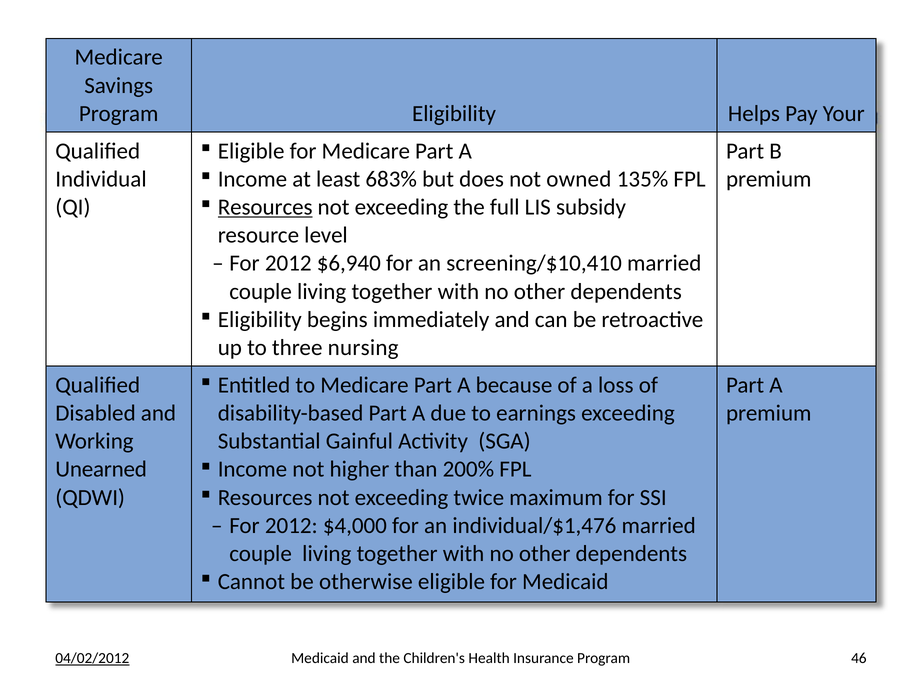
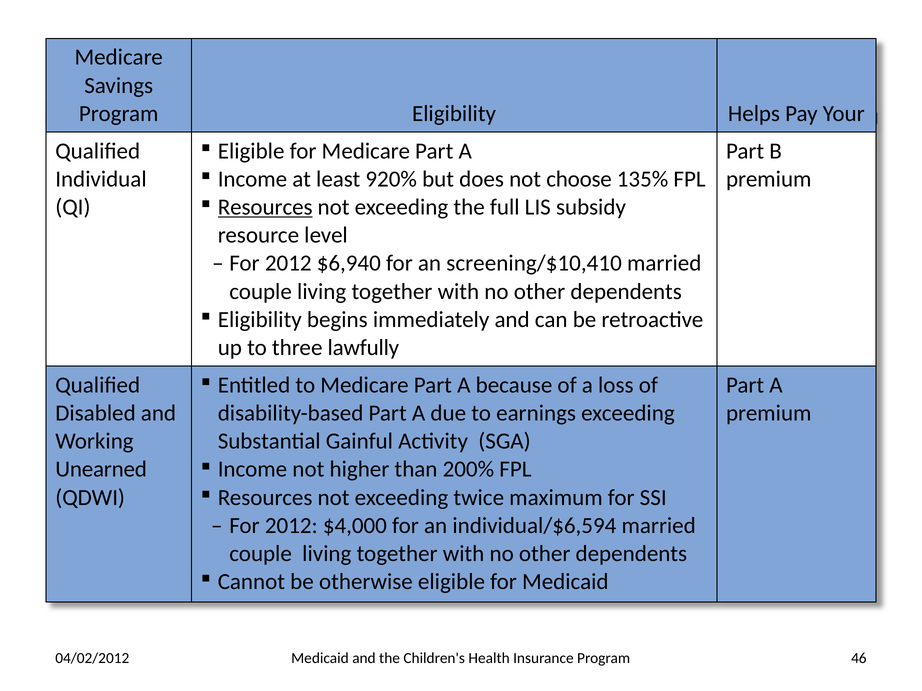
683%: 683% -> 920%
owned: owned -> choose
nursing: nursing -> lawfully
individual/$1,476: individual/$1,476 -> individual/$6,594
04/02/2012 underline: present -> none
